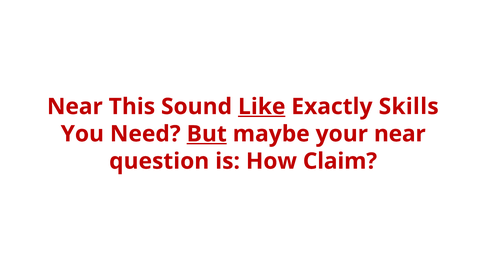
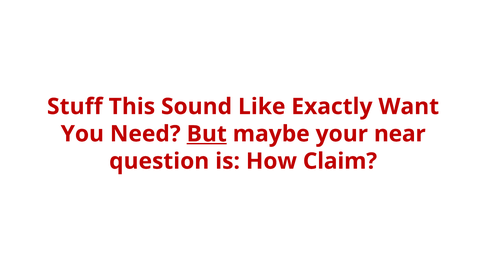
Near at (75, 107): Near -> Stuff
Like underline: present -> none
Skills: Skills -> Want
